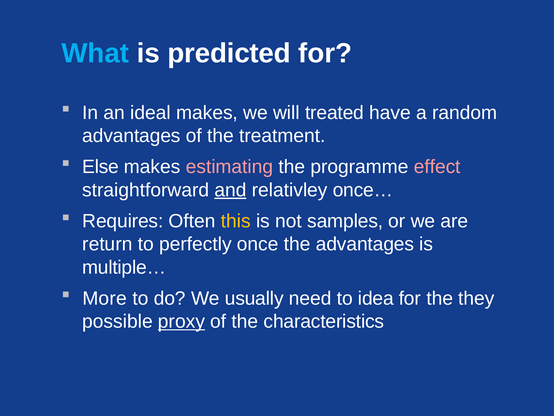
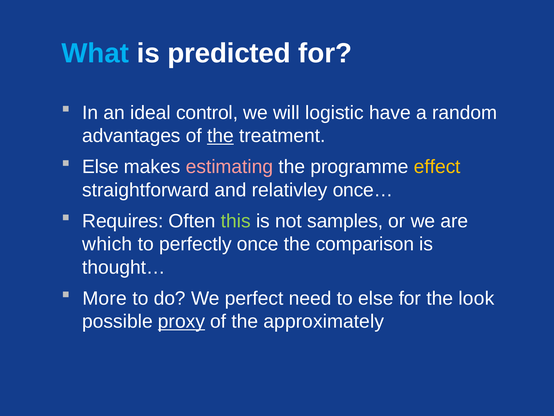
ideal makes: makes -> control
treated: treated -> logistic
the at (220, 136) underline: none -> present
effect colour: pink -> yellow
and underline: present -> none
this colour: yellow -> light green
return: return -> which
the advantages: advantages -> comparison
multiple…: multiple… -> thought…
usually: usually -> perfect
to idea: idea -> else
they: they -> look
characteristics: characteristics -> approximately
